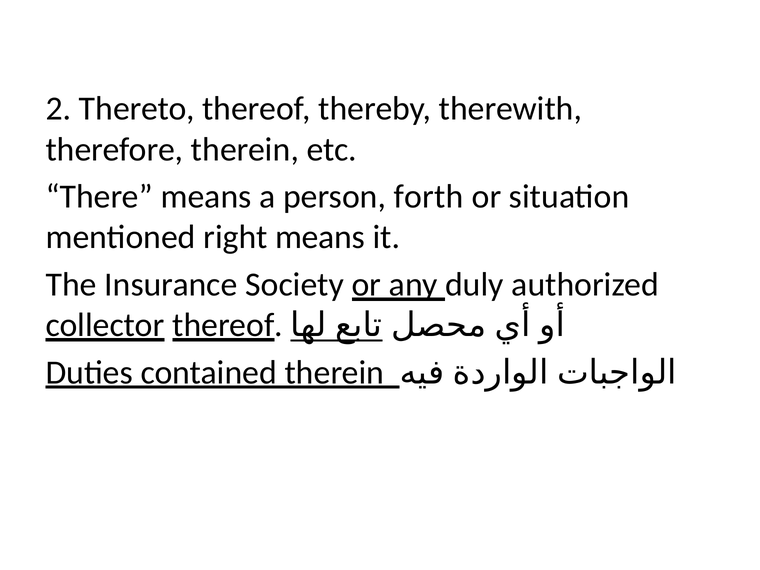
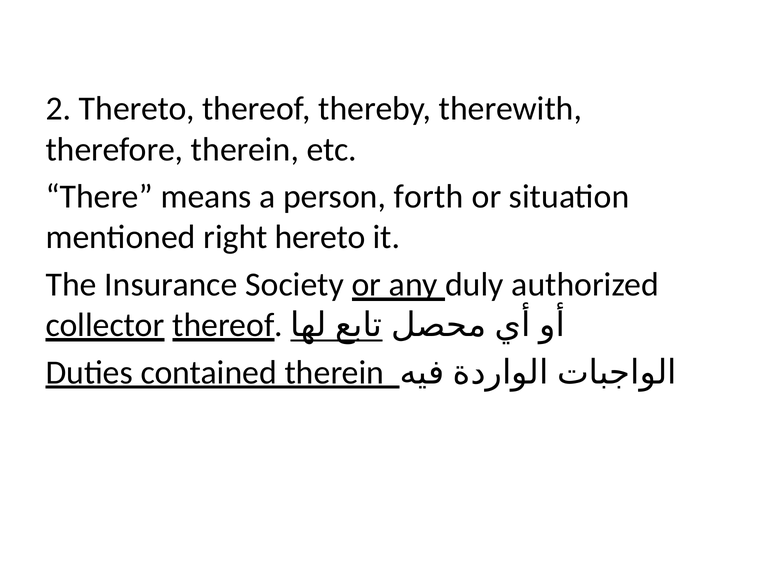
right means: means -> hereto
